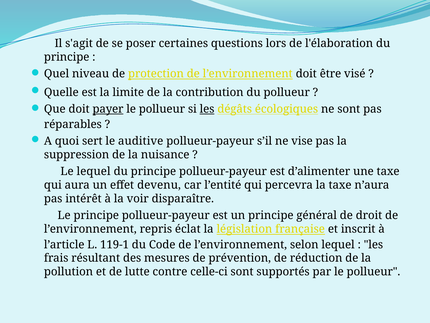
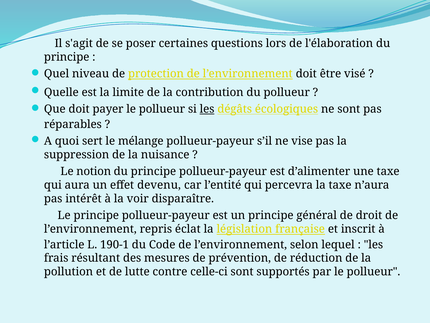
payer underline: present -> none
auditive: auditive -> mélange
Le lequel: lequel -> notion
119-1: 119-1 -> 190-1
